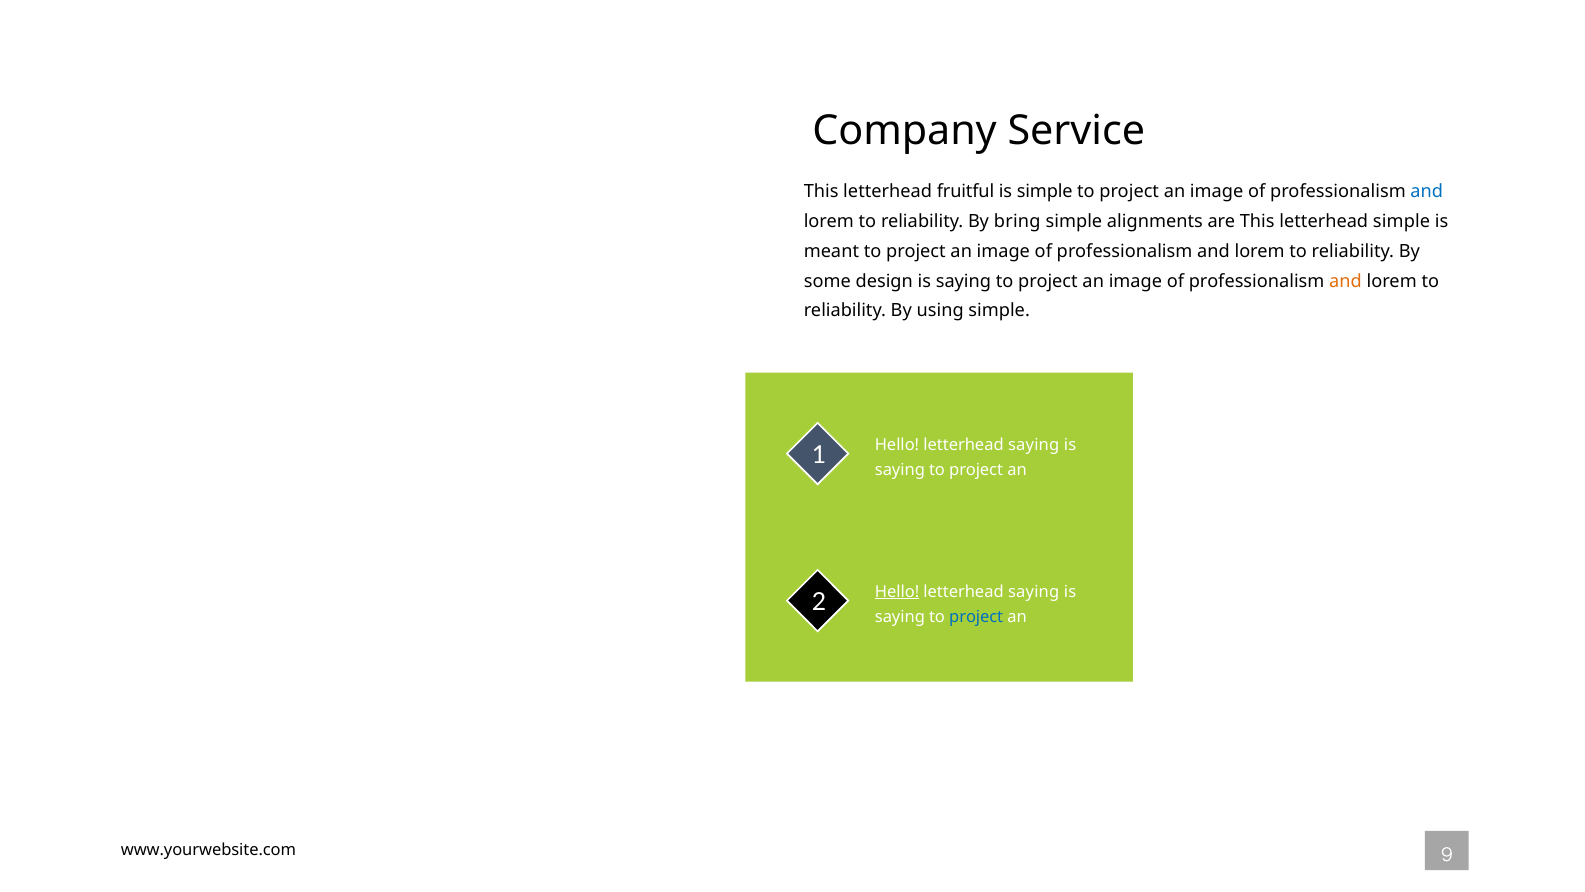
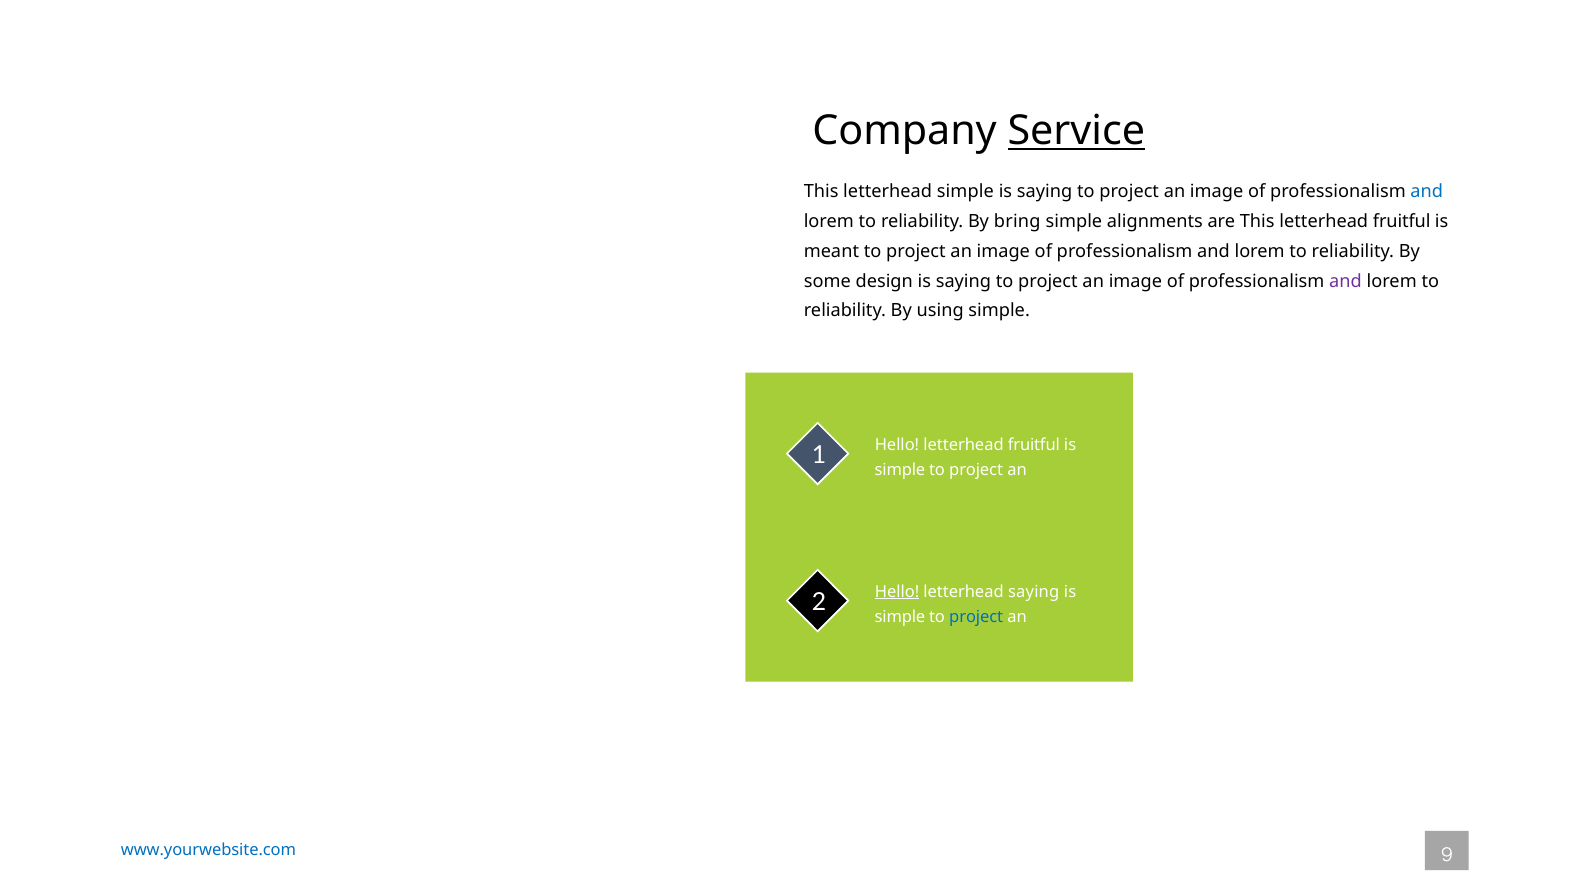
Service underline: none -> present
letterhead fruitful: fruitful -> simple
simple at (1045, 192): simple -> saying
This letterhead simple: simple -> fruitful
and at (1346, 281) colour: orange -> purple
1 Hello letterhead saying: saying -> fruitful
saying at (900, 469): saying -> simple
saying at (900, 616): saying -> simple
www.yourwebsite.com colour: black -> blue
